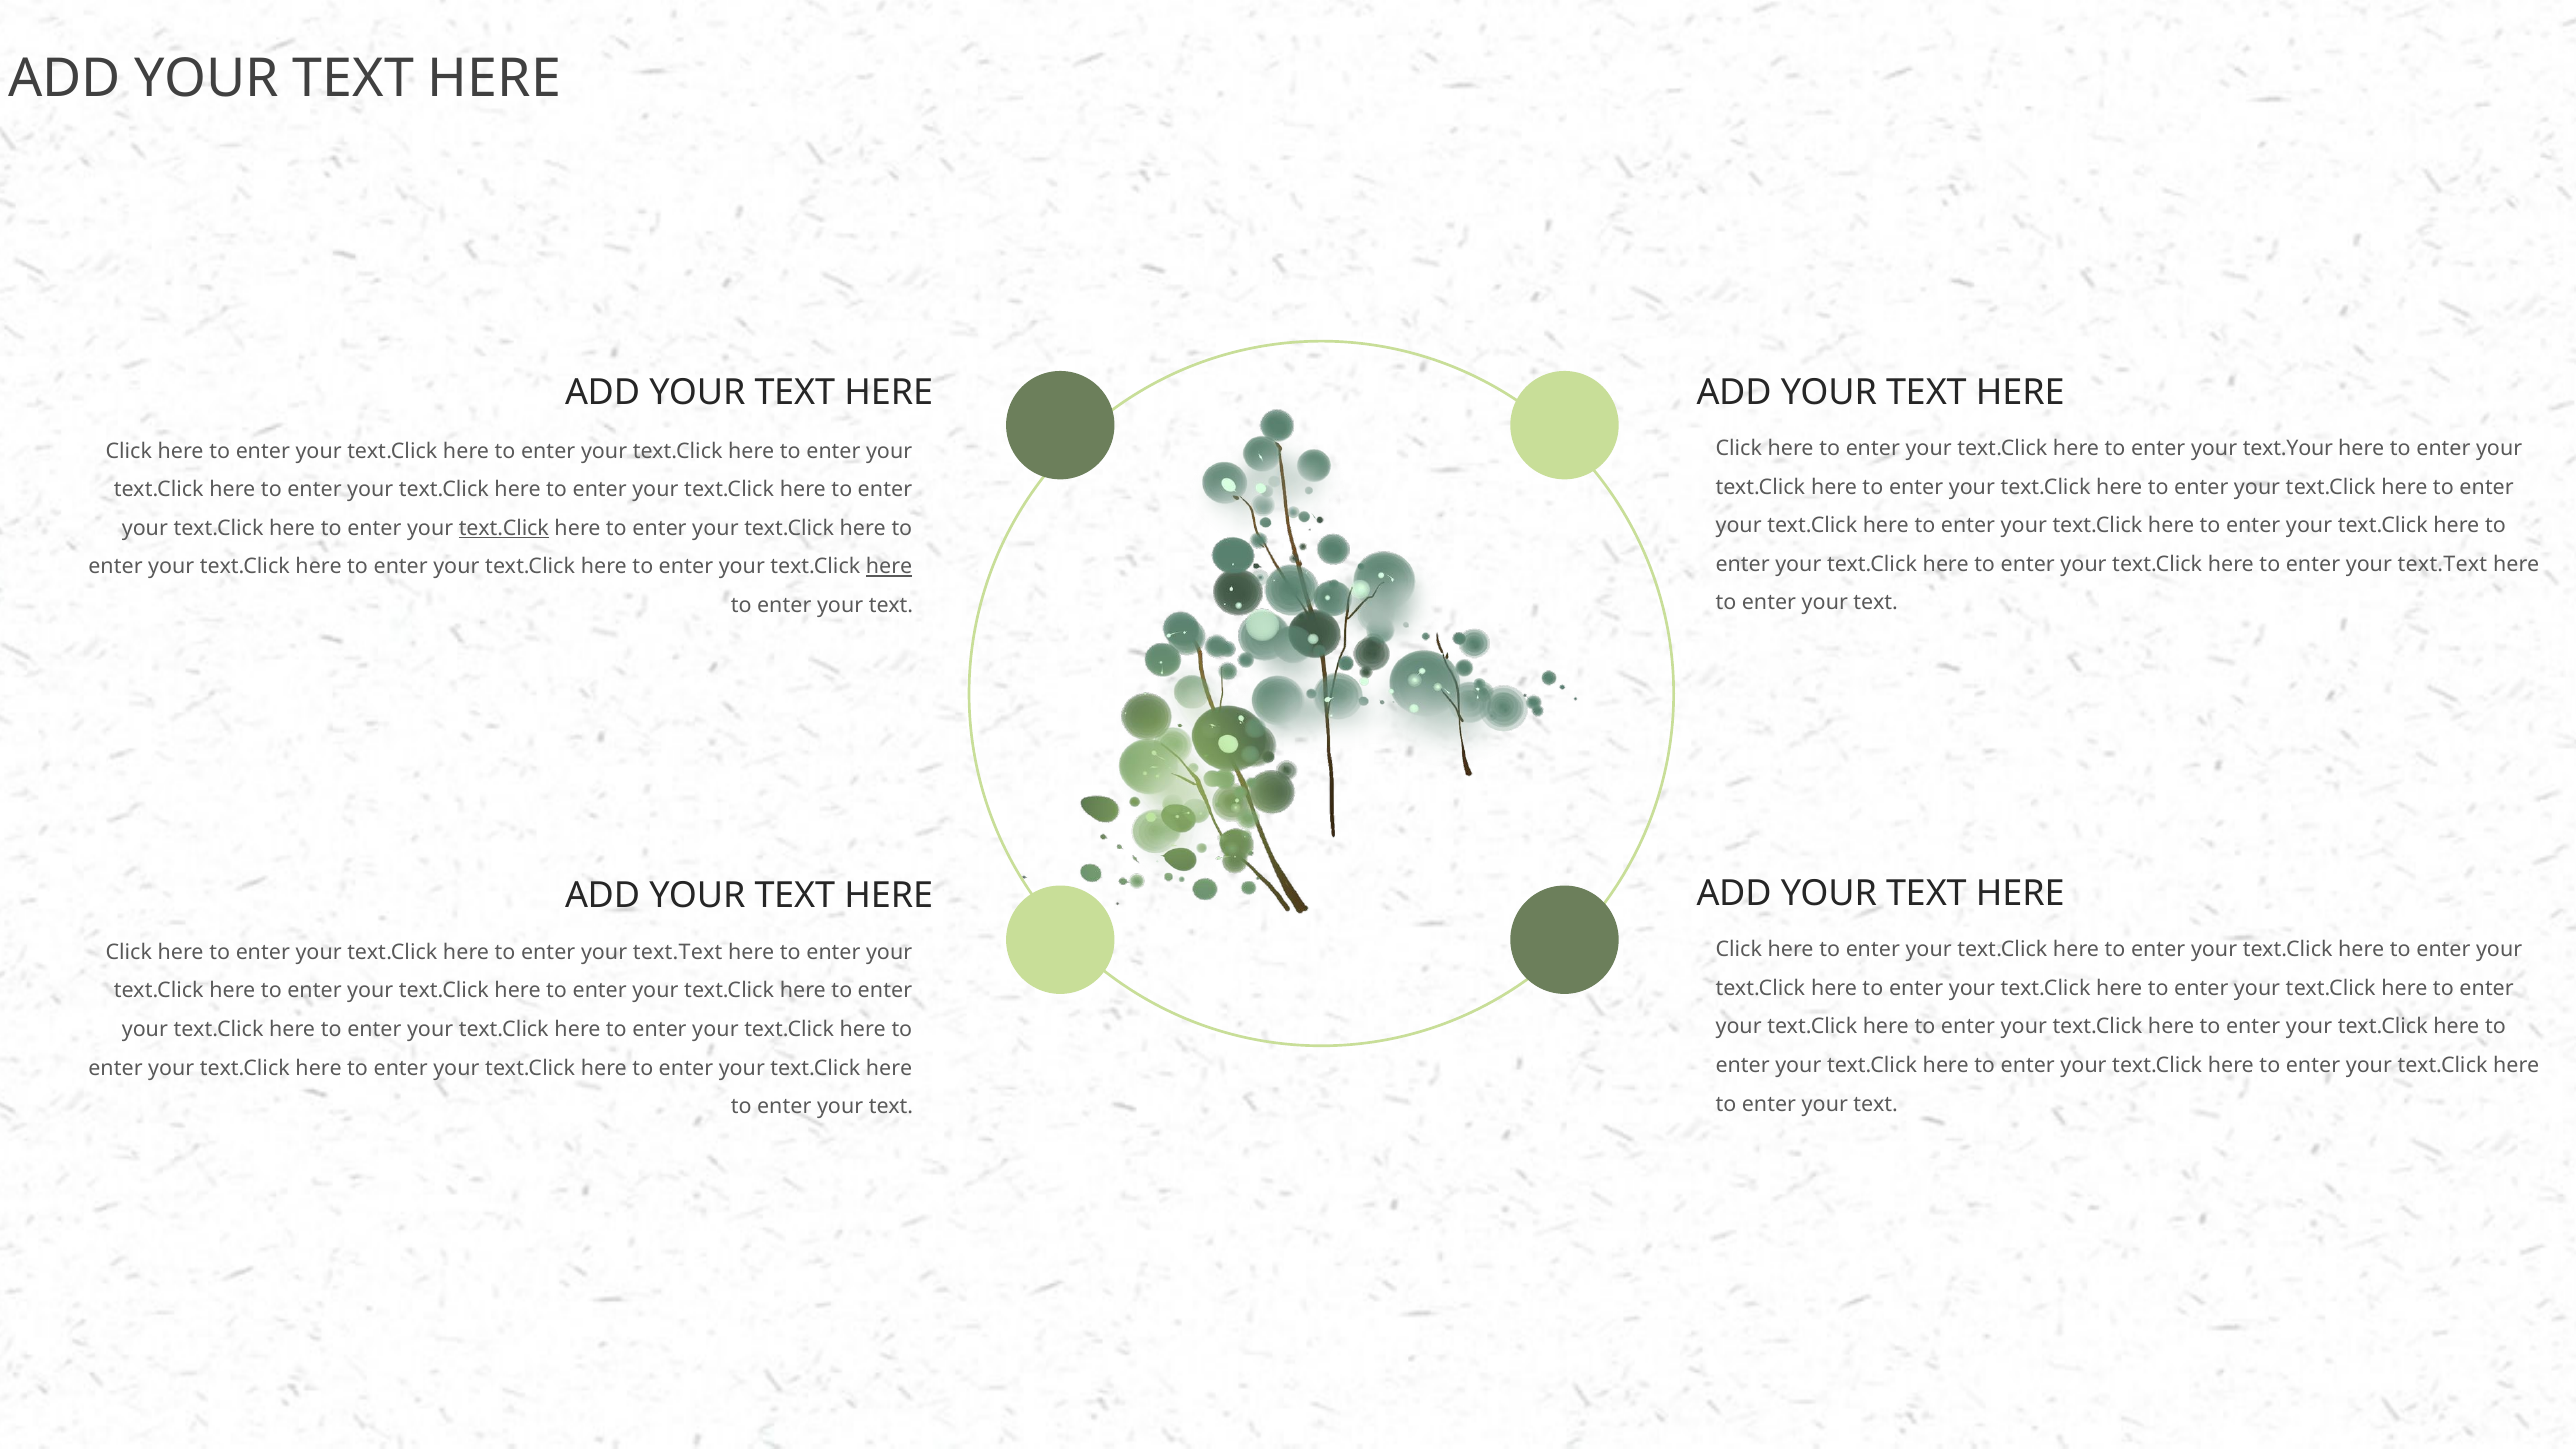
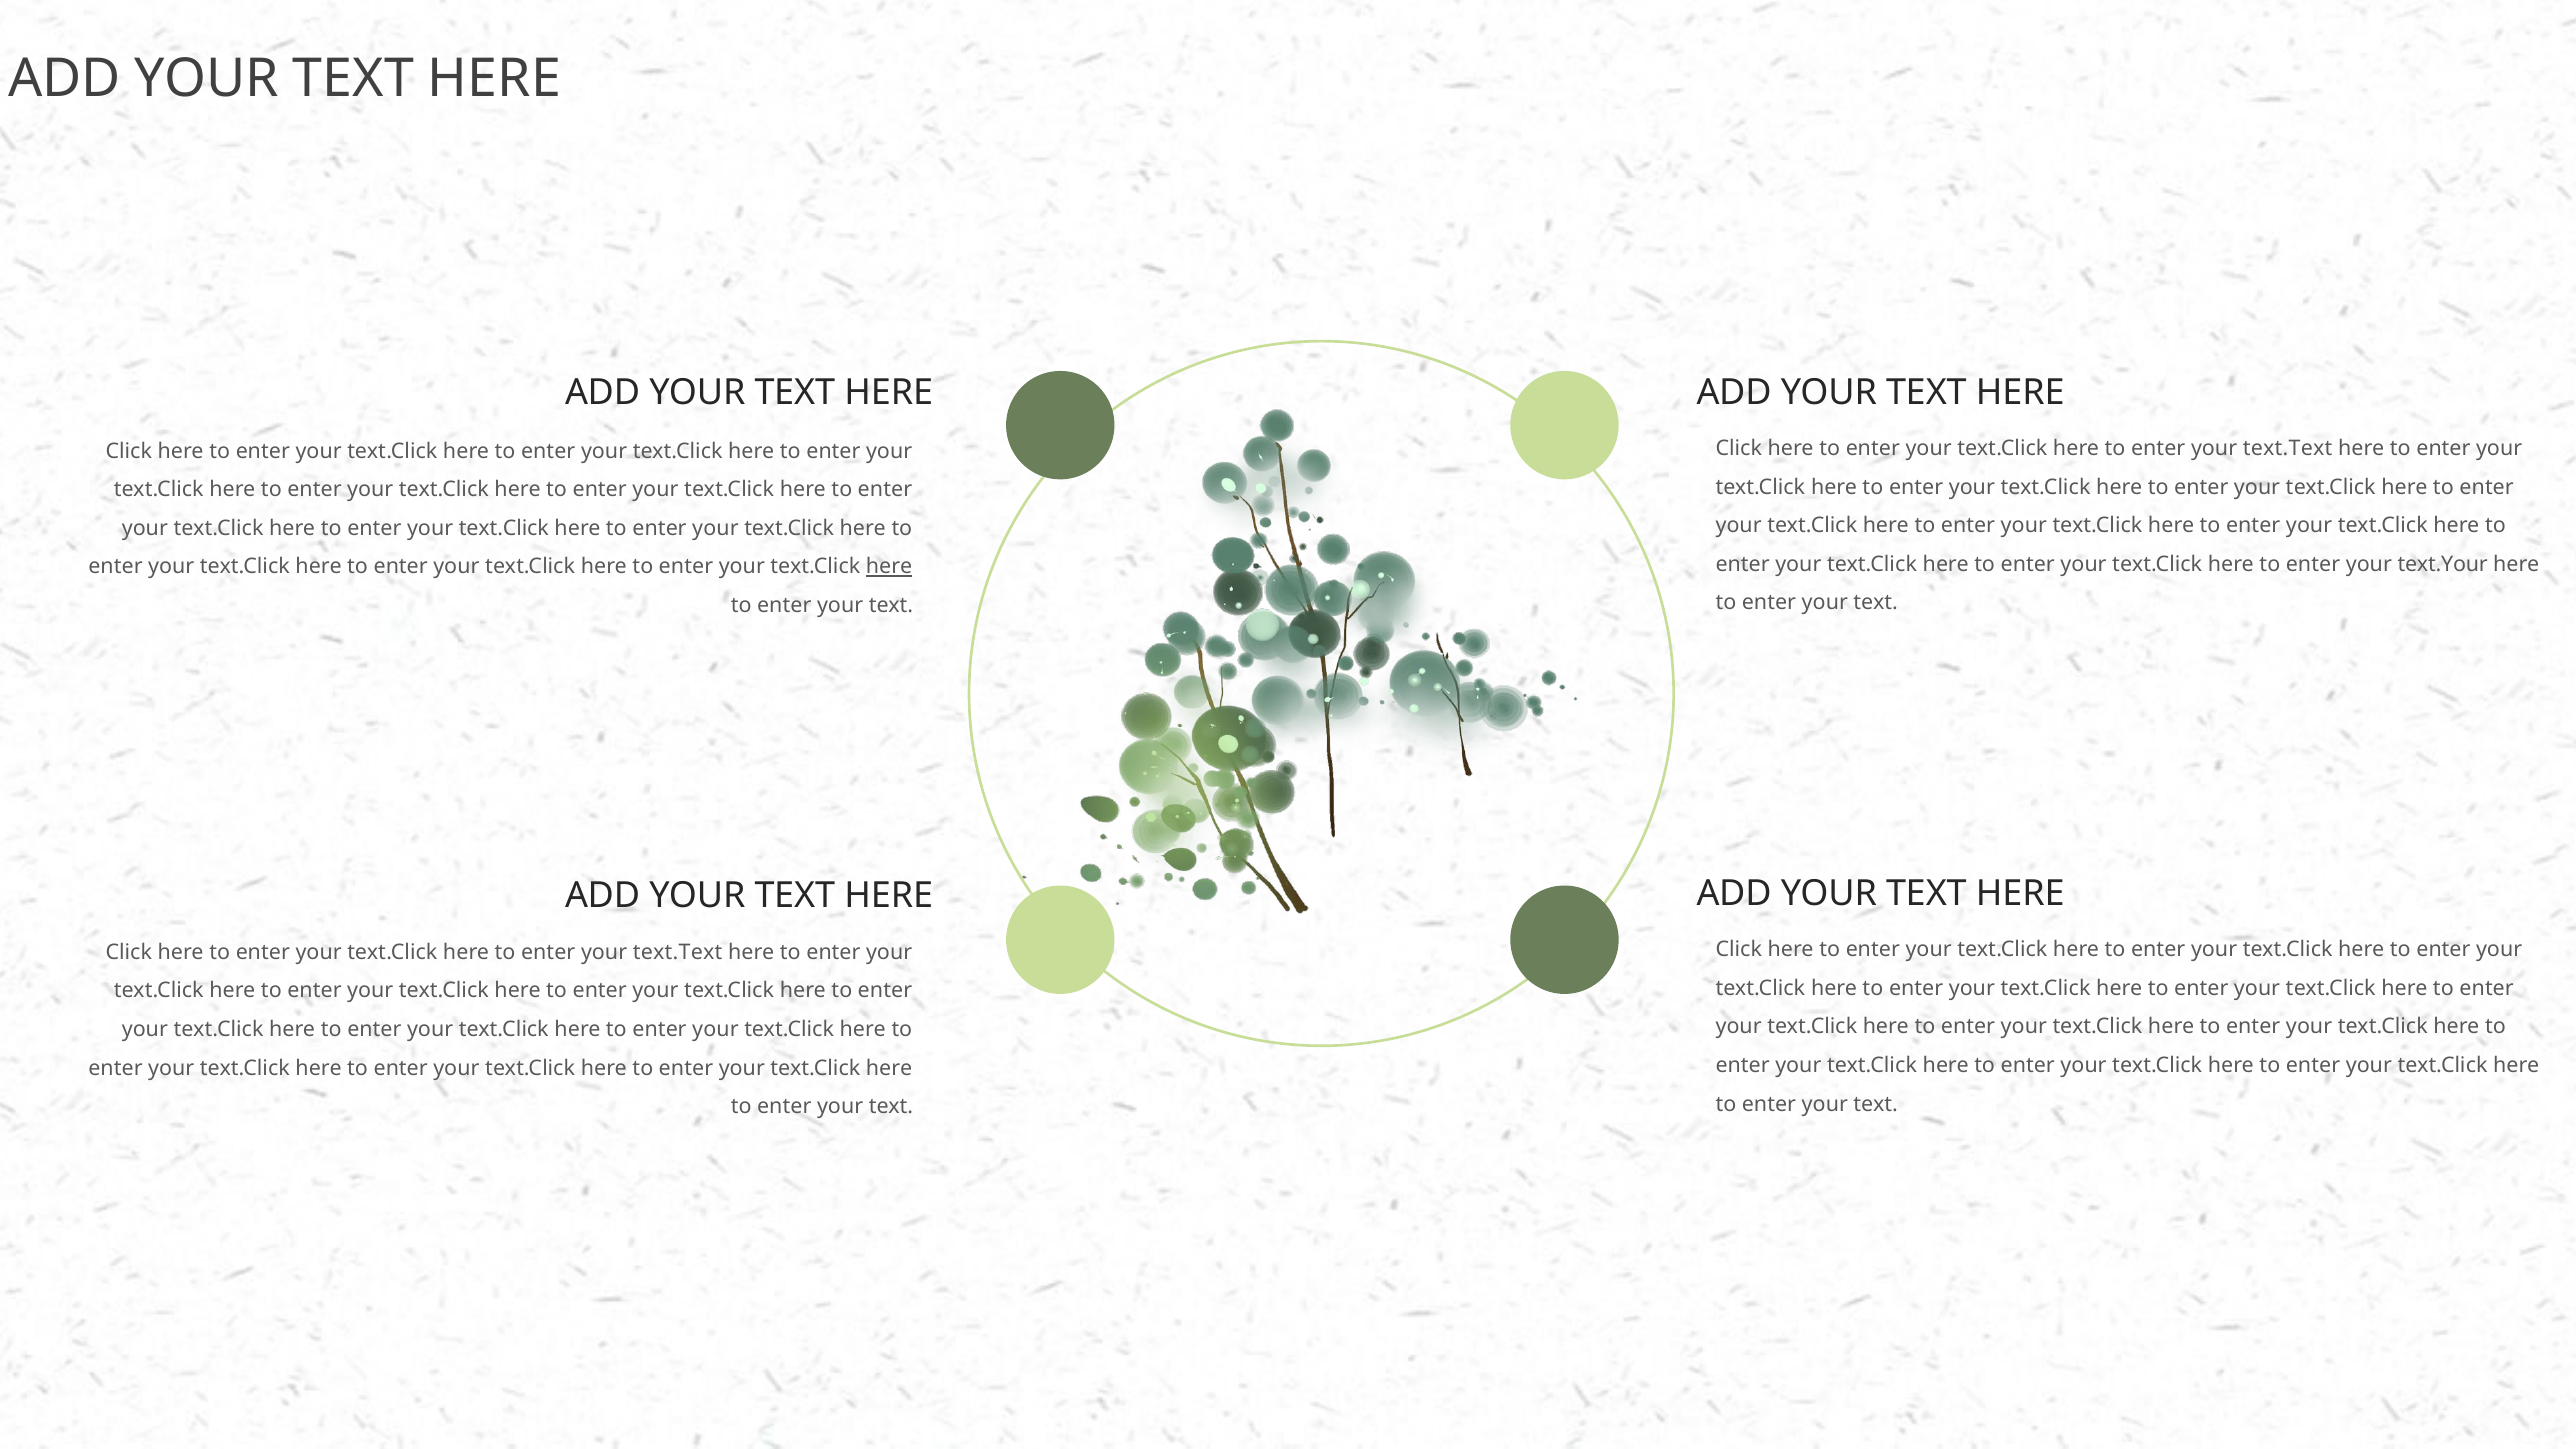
text.Your at (2288, 449): text.Your -> text.Text
text.Click at (504, 528) underline: present -> none
text.Text at (2442, 564): text.Text -> text.Your
